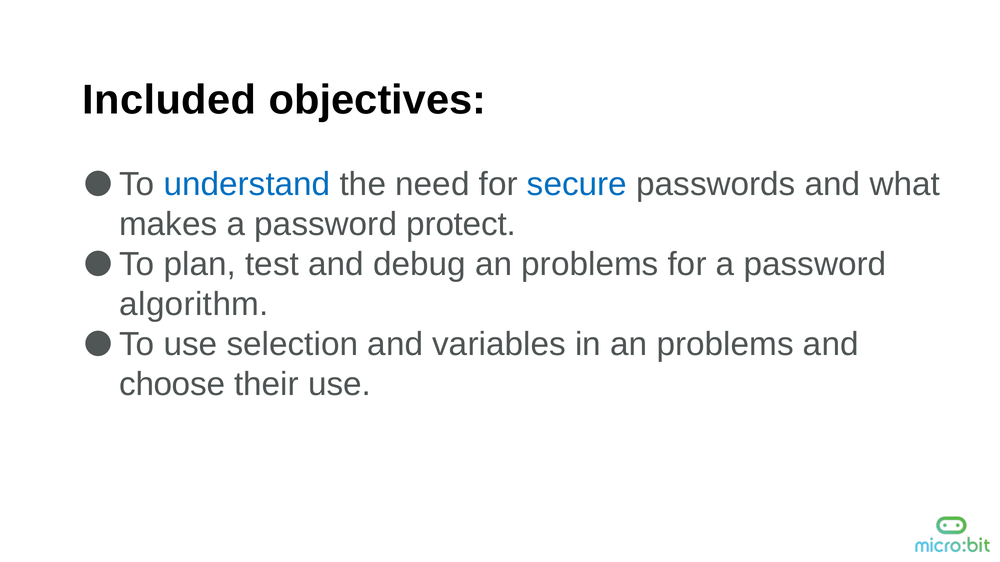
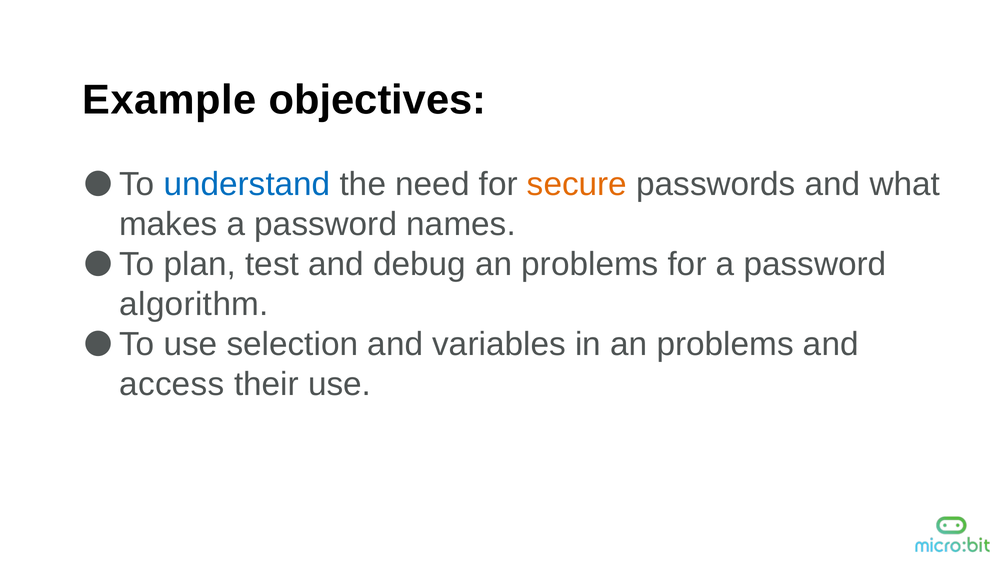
Included: Included -> Example
secure colour: blue -> orange
protect: protect -> names
choose: choose -> access
